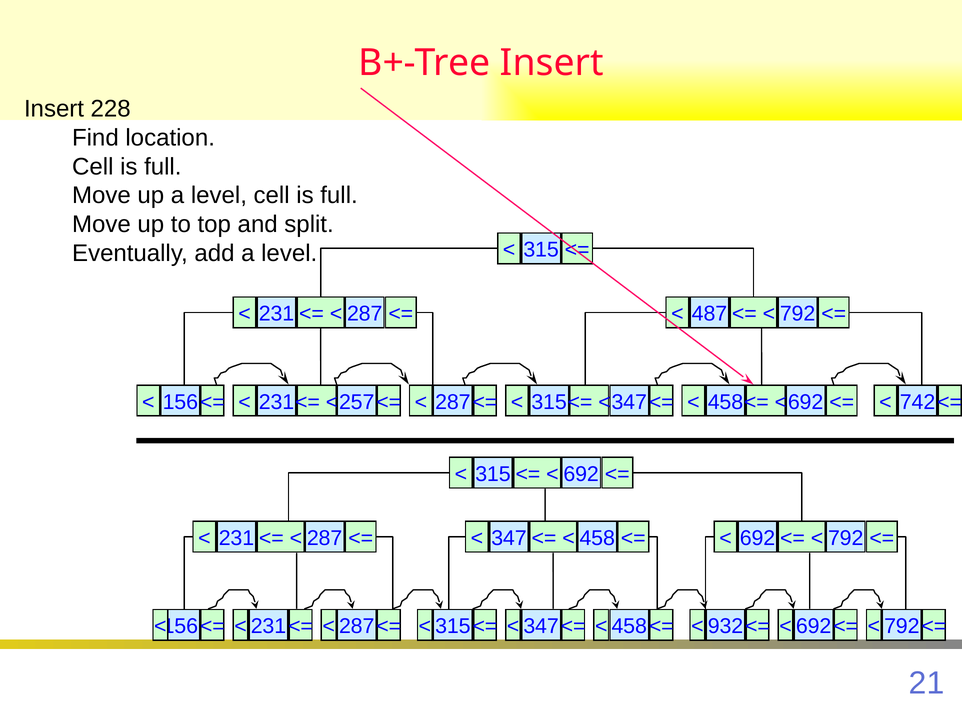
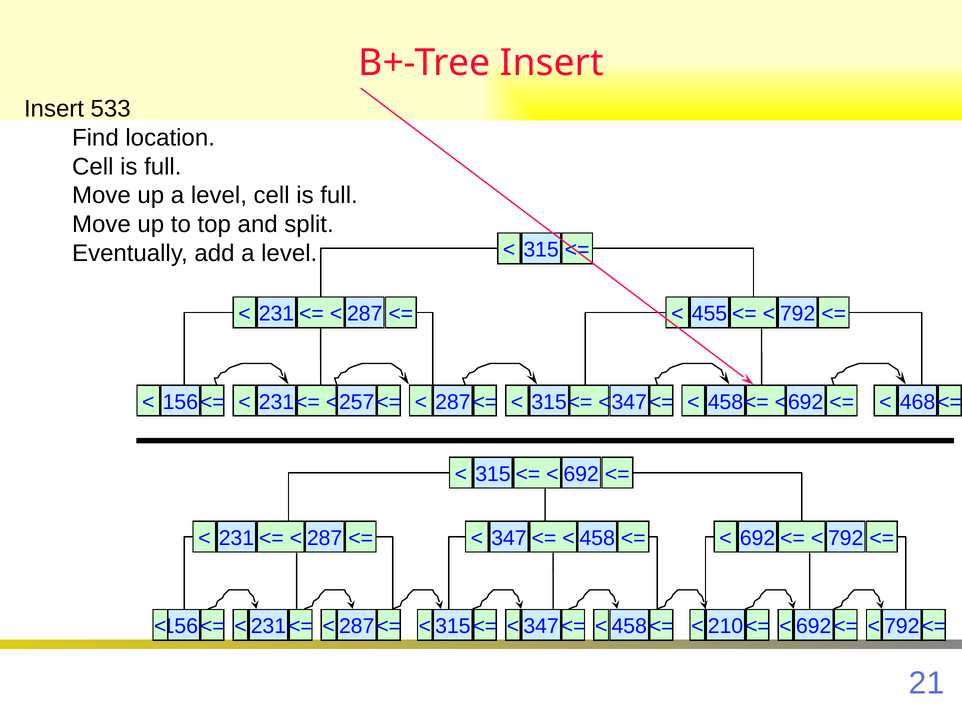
228: 228 -> 533
487: 487 -> 455
742: 742 -> 468
932: 932 -> 210
